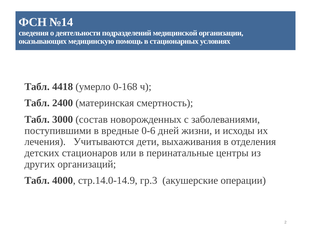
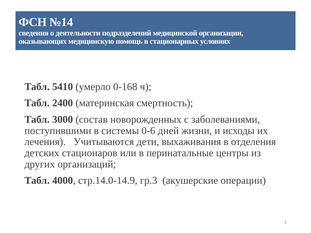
4418: 4418 -> 5410
вредные: вредные -> системы
